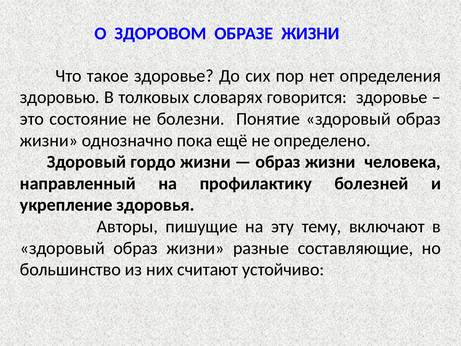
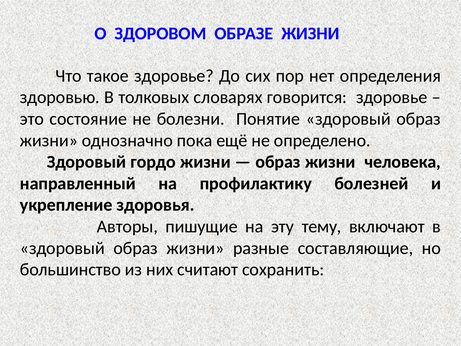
устойчиво: устойчиво -> сохранить
